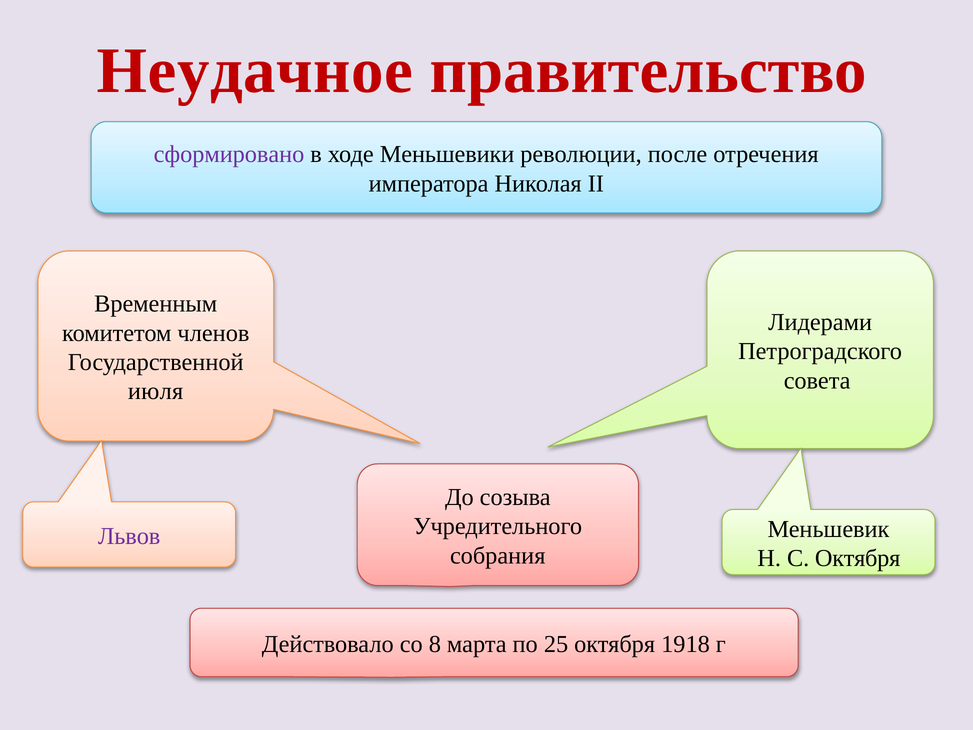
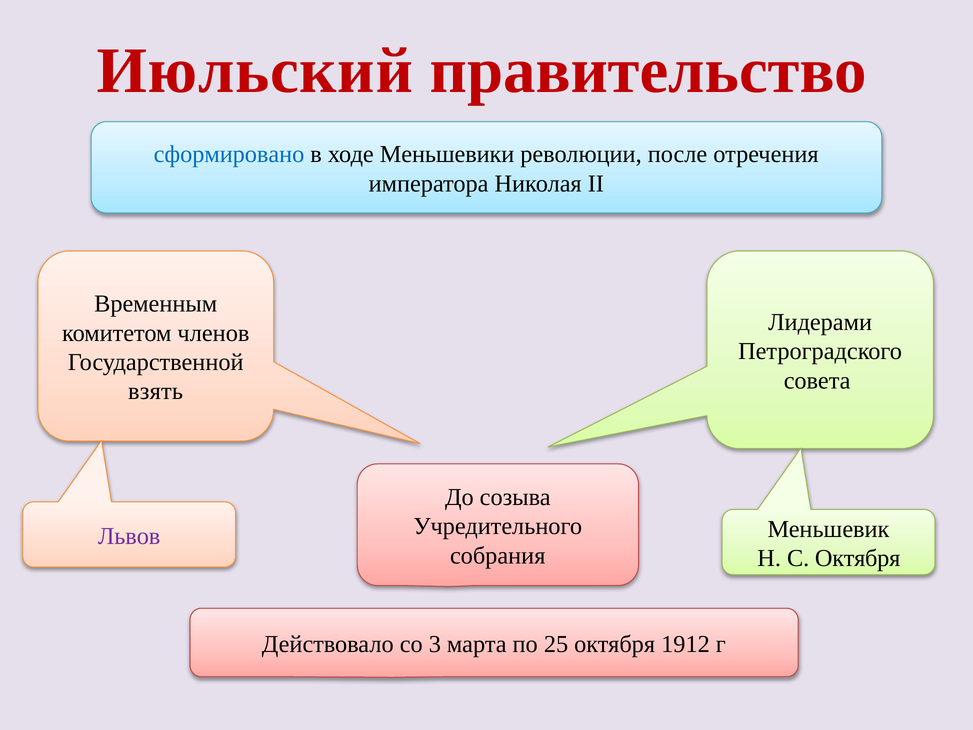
Неудачное: Неудачное -> Июльский
сформировано colour: purple -> blue
июля: июля -> взять
8: 8 -> 3
1918: 1918 -> 1912
